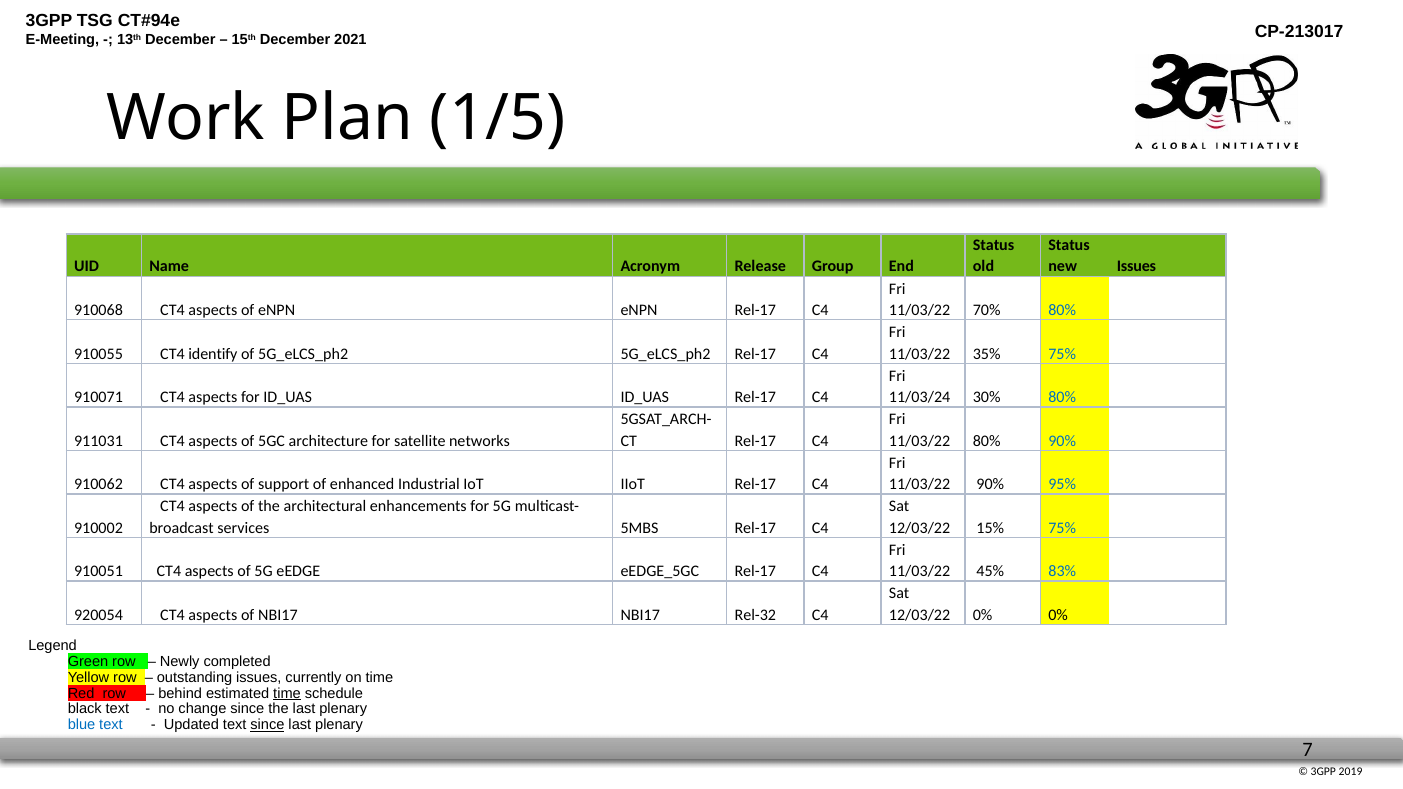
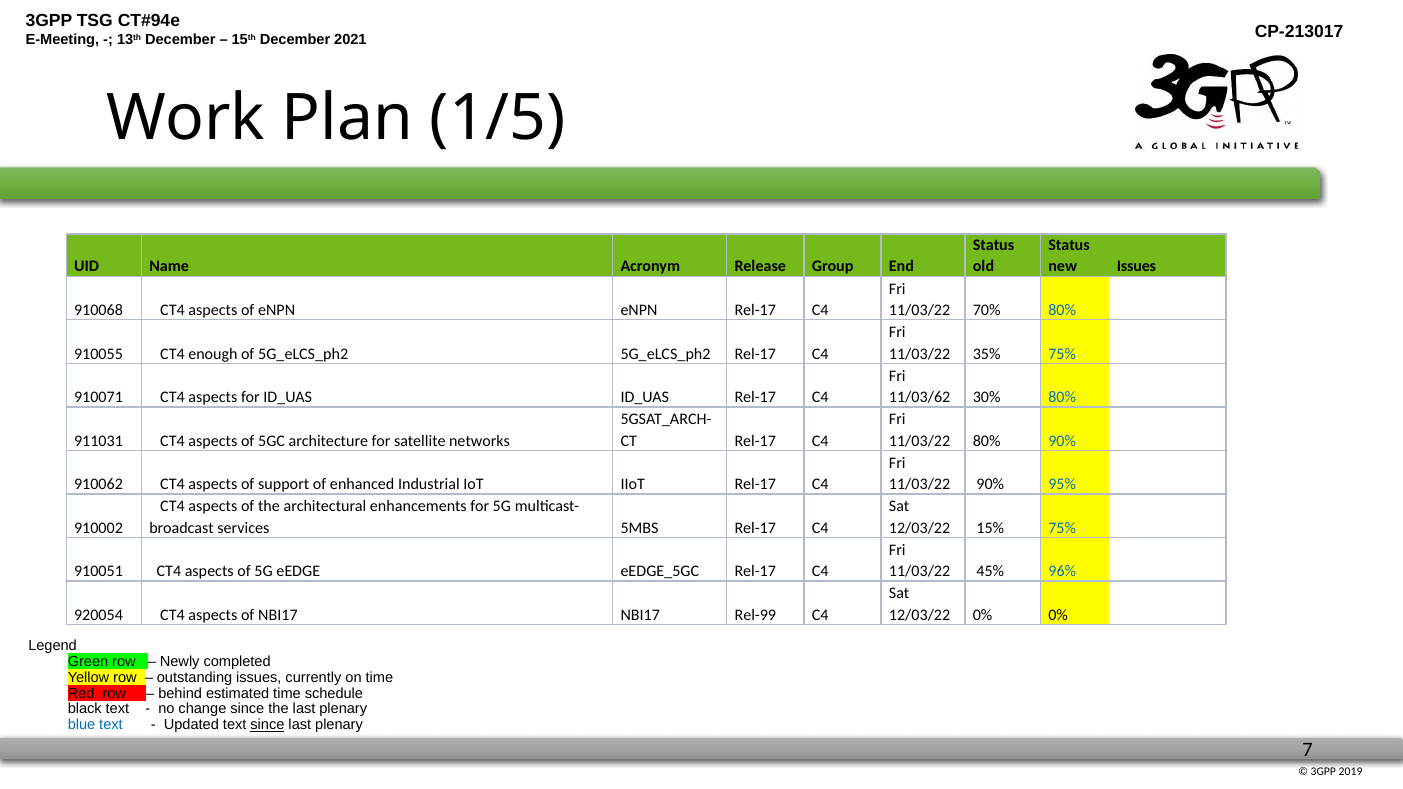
identify: identify -> enough
11/03/24: 11/03/24 -> 11/03/62
83%: 83% -> 96%
Rel-32: Rel-32 -> Rel-99
time at (287, 693) underline: present -> none
